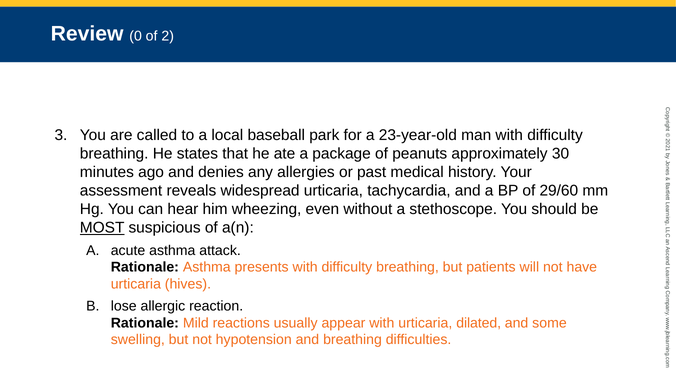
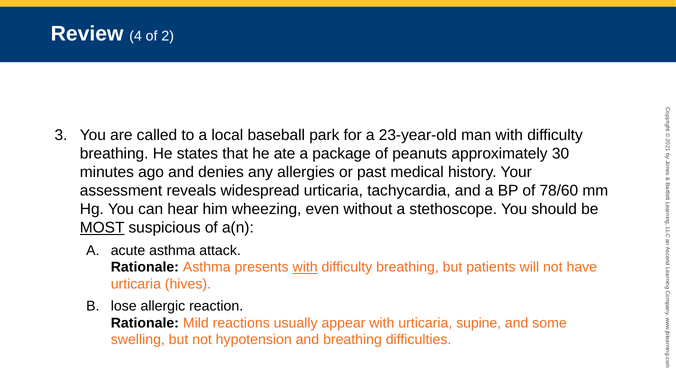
Review 0: 0 -> 4
29/60: 29/60 -> 78/60
with at (305, 267) underline: none -> present
dilated: dilated -> supine
